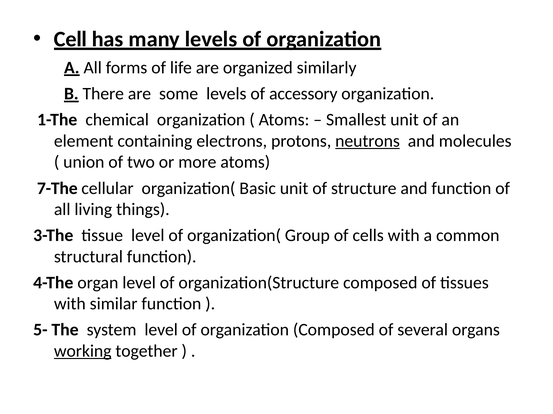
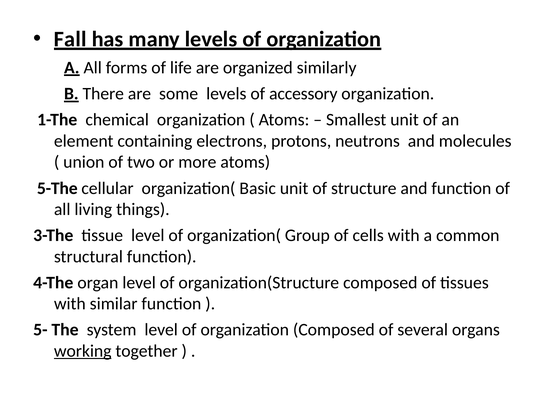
Cell: Cell -> Fall
neutrons underline: present -> none
7-The: 7-The -> 5-The
